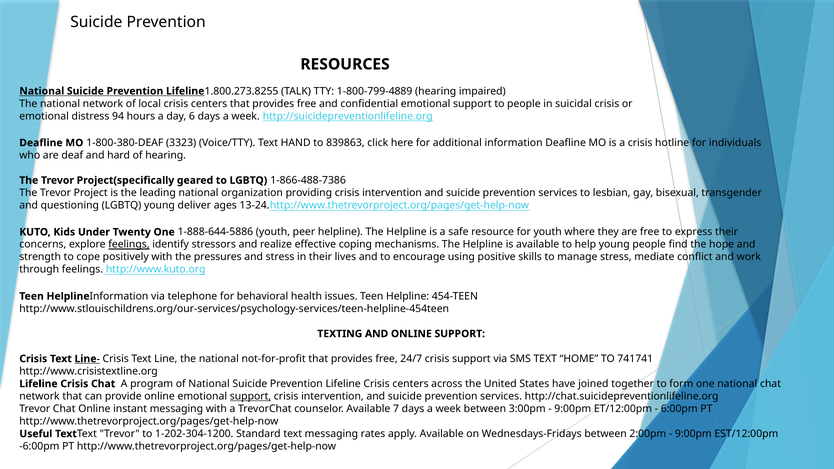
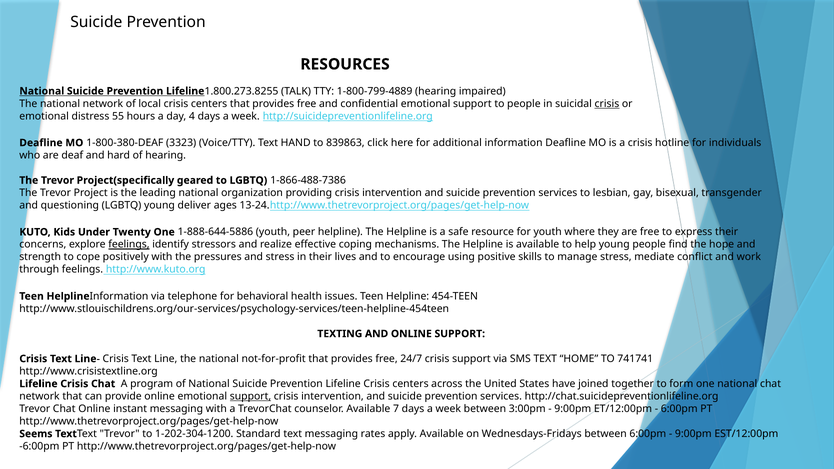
crisis at (607, 104) underline: none -> present
94: 94 -> 55
6: 6 -> 4
Line- underline: present -> none
Useful: Useful -> Seems
between 2:00pm: 2:00pm -> 6:00pm
